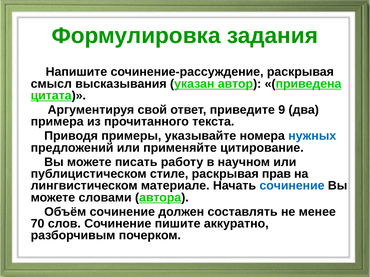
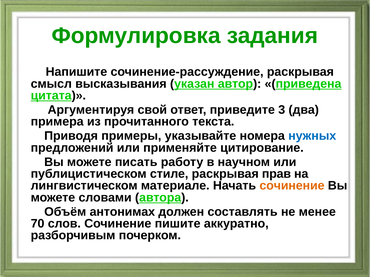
9: 9 -> 3
сочинение at (292, 186) colour: blue -> orange
Объём сочинение: сочинение -> антонимах
